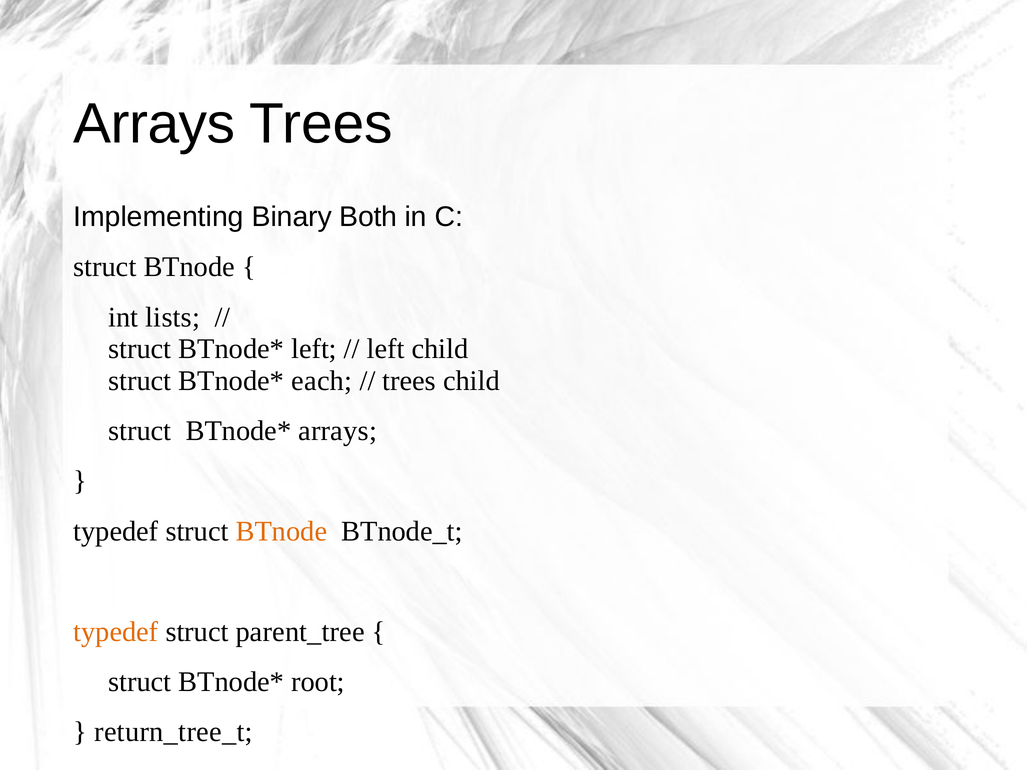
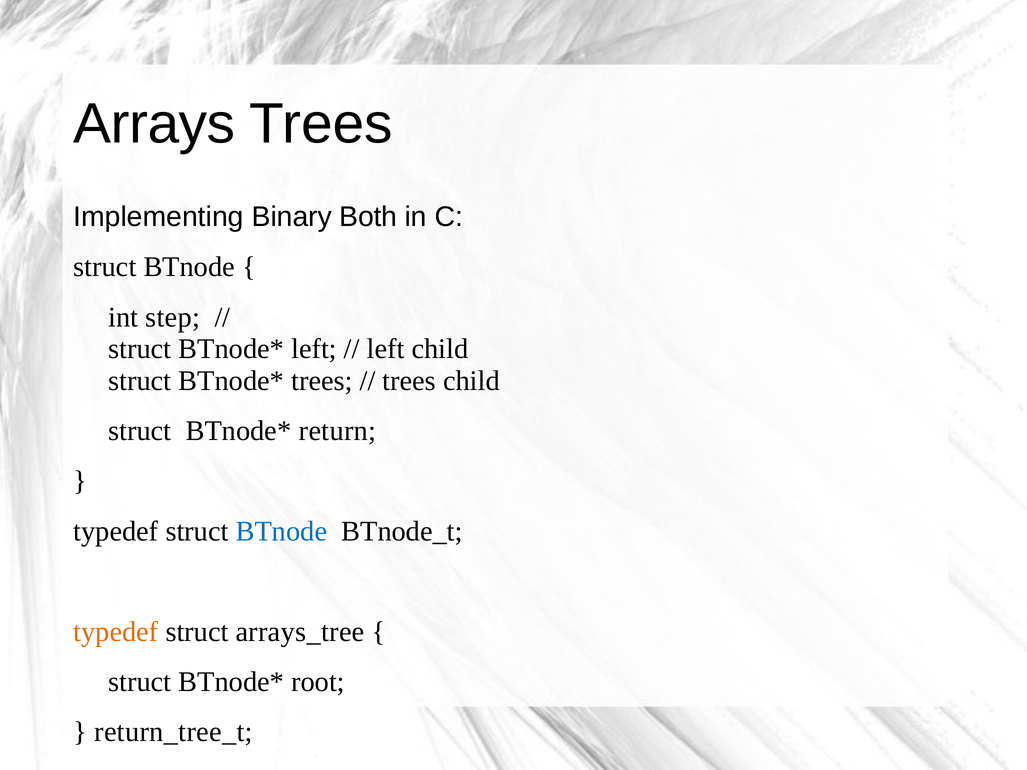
lists: lists -> step
each at (322, 381): each -> trees
arrays at (338, 431): arrays -> return
BTnode at (281, 531) colour: orange -> blue
parent_tree: parent_tree -> arrays_tree
